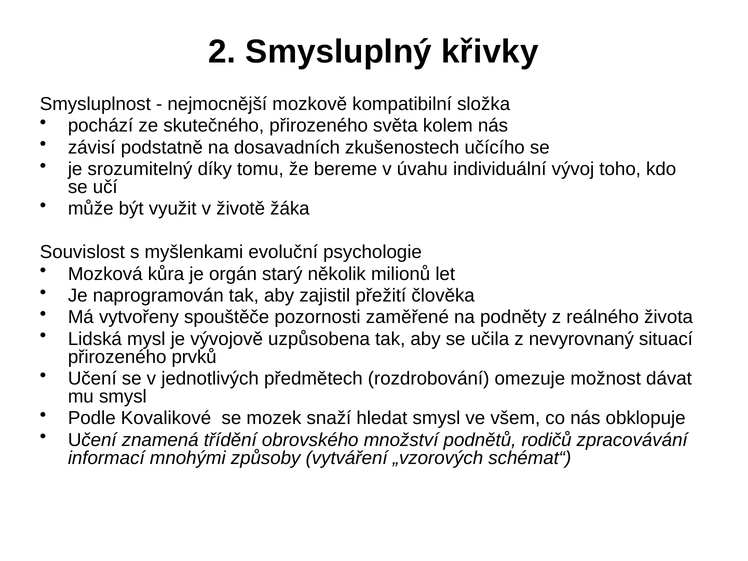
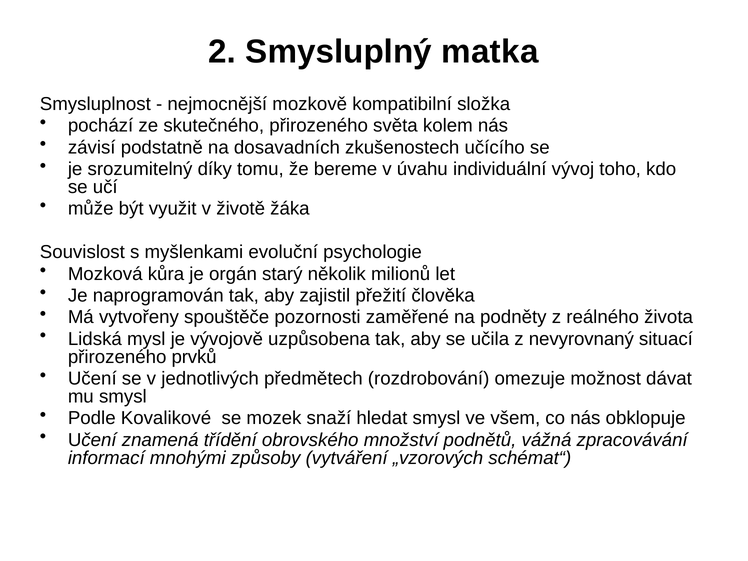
křivky: křivky -> matka
rodičů: rodičů -> vážná
